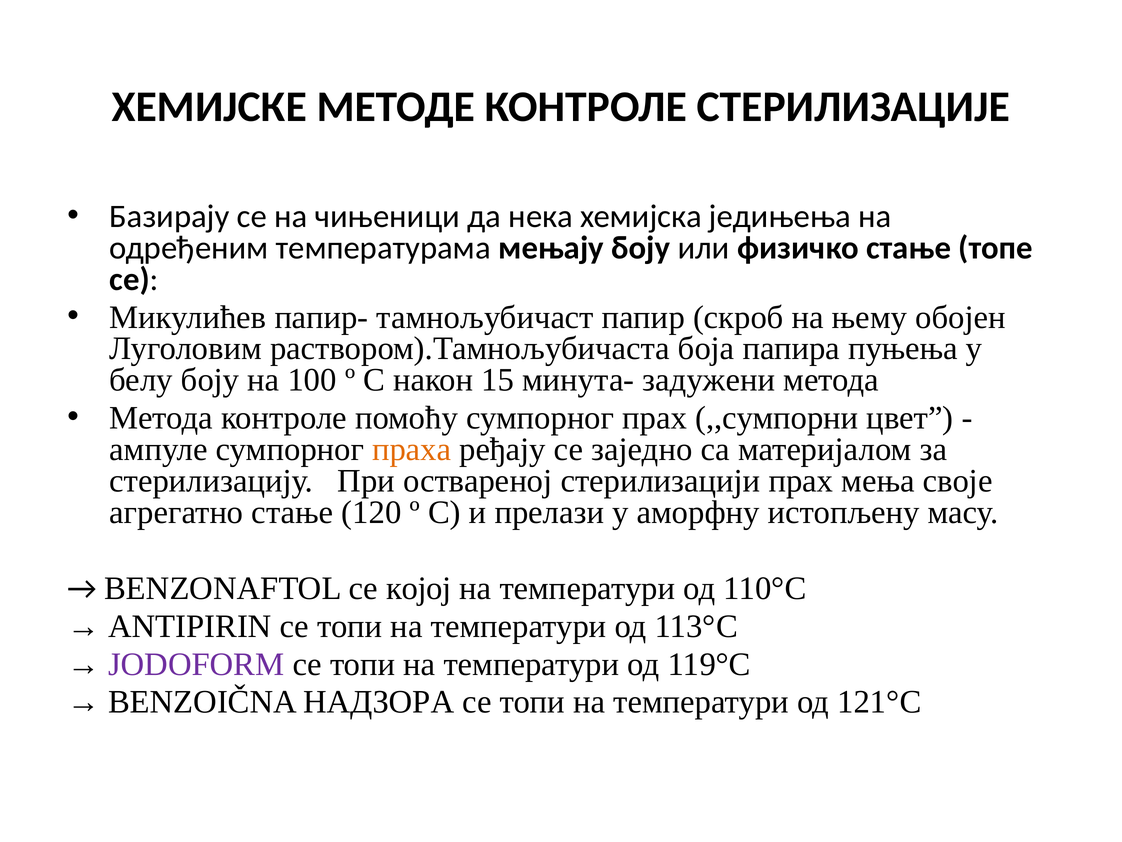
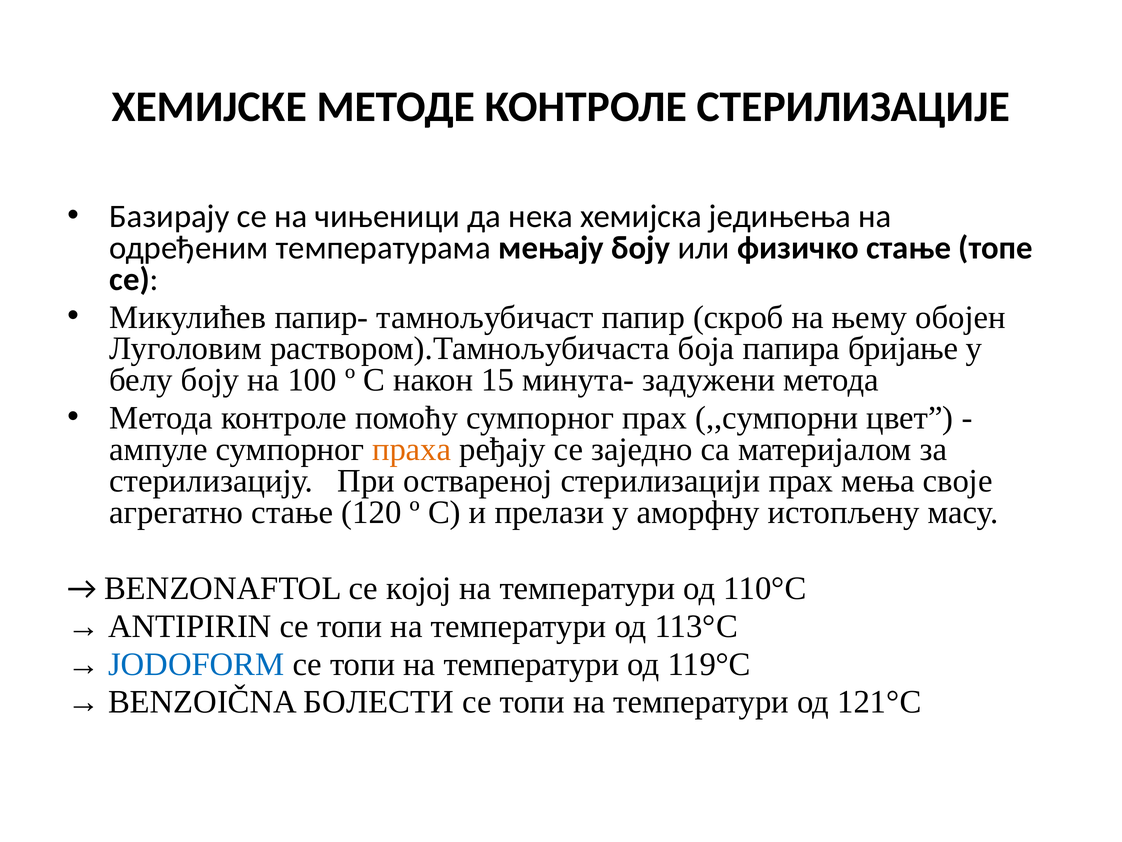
пуњења: пуњења -> бријање
JODOFORM colour: purple -> blue
НАДЗОРА: НАДЗОРА -> БОЛЕСТИ
